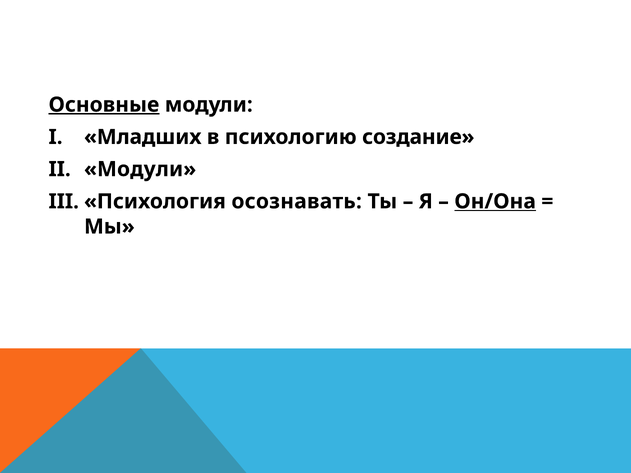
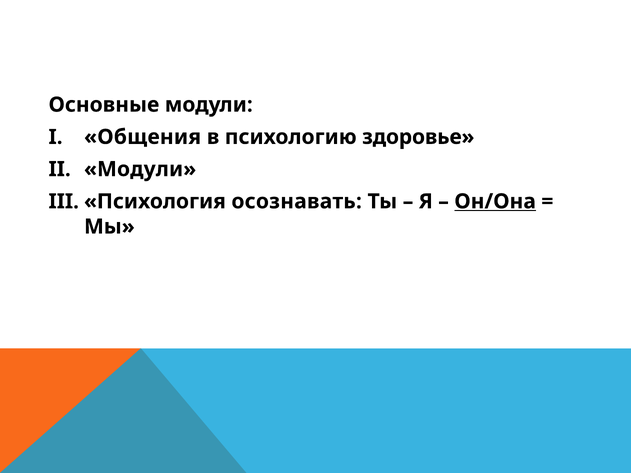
Основные underline: present -> none
Младших: Младших -> Общения
создание: создание -> здоровье
